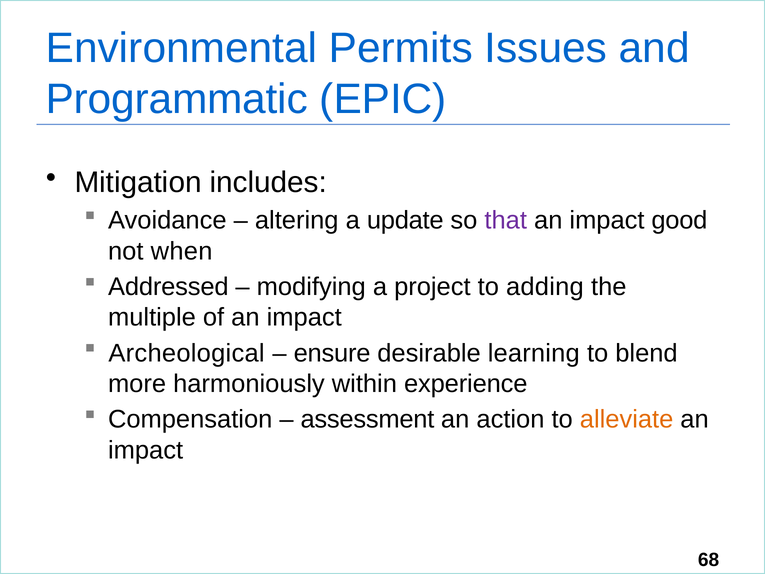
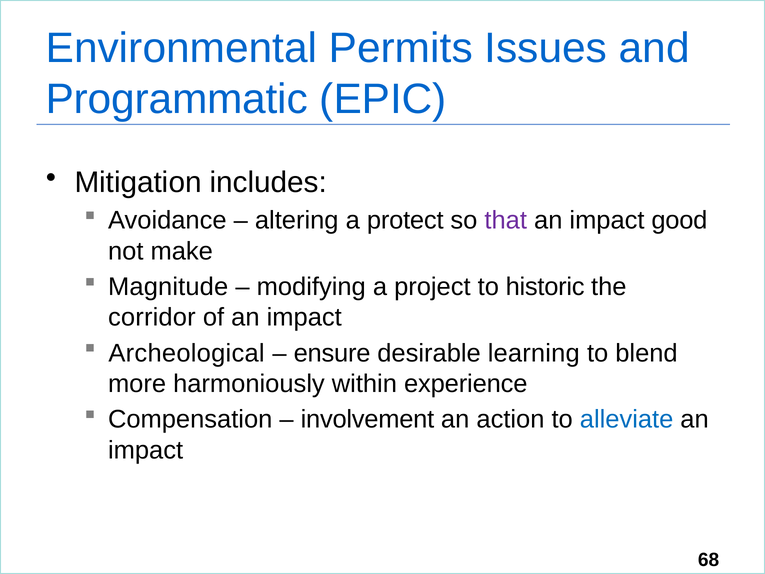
update: update -> protect
when: when -> make
Addressed: Addressed -> Magnitude
adding: adding -> historic
multiple: multiple -> corridor
assessment: assessment -> involvement
alleviate colour: orange -> blue
